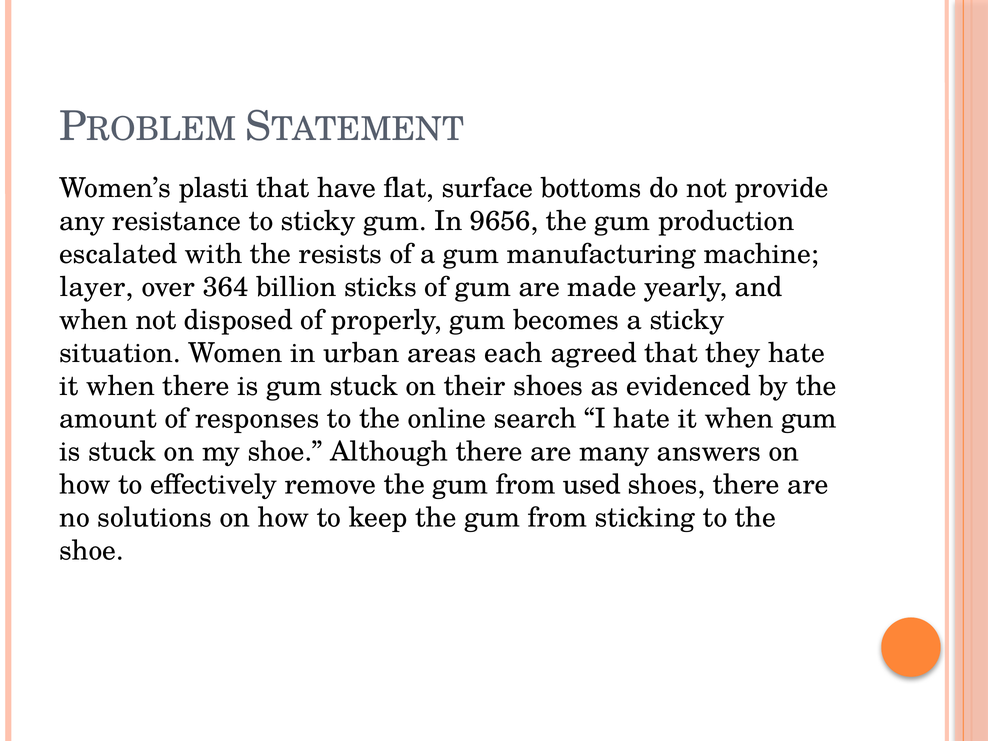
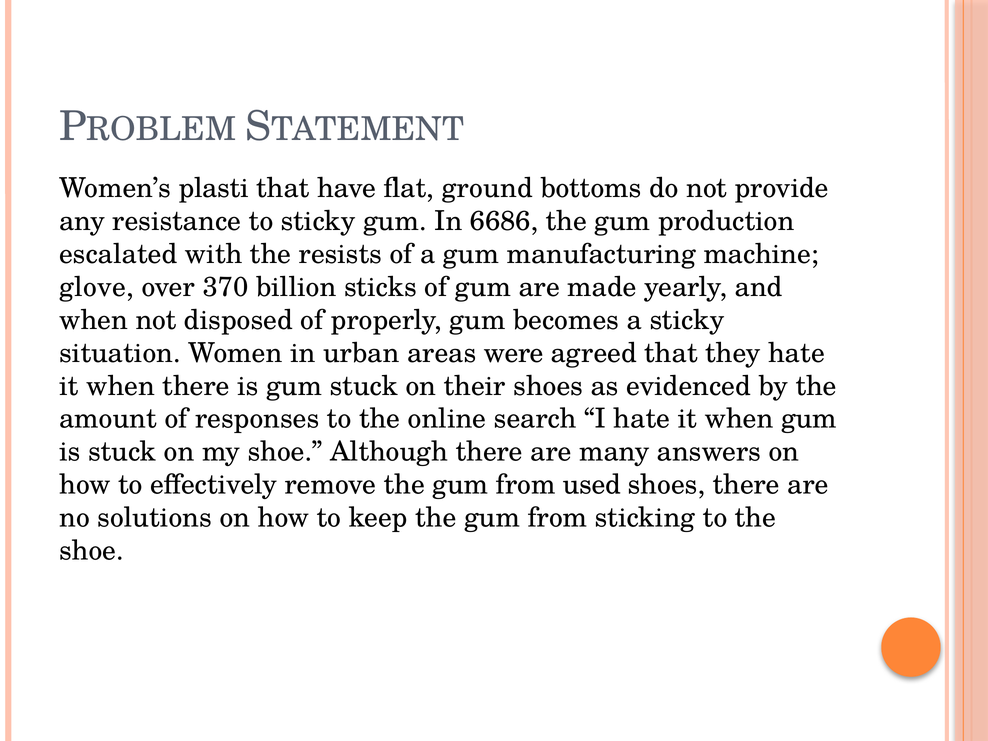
surface: surface -> ground
9656: 9656 -> 6686
layer: layer -> glove
364: 364 -> 370
each: each -> were
